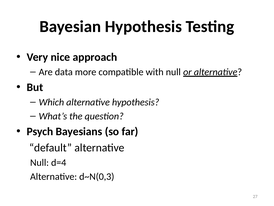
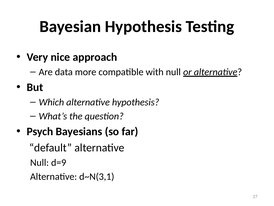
d=4: d=4 -> d=9
d~N(0,3: d~N(0,3 -> d~N(3,1
